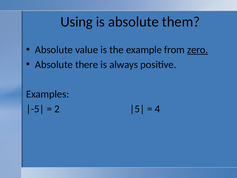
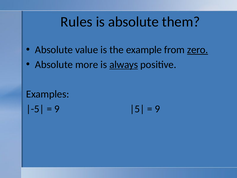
Using: Using -> Rules
there: there -> more
always underline: none -> present
2 at (57, 109): 2 -> 9
4 at (157, 109): 4 -> 9
